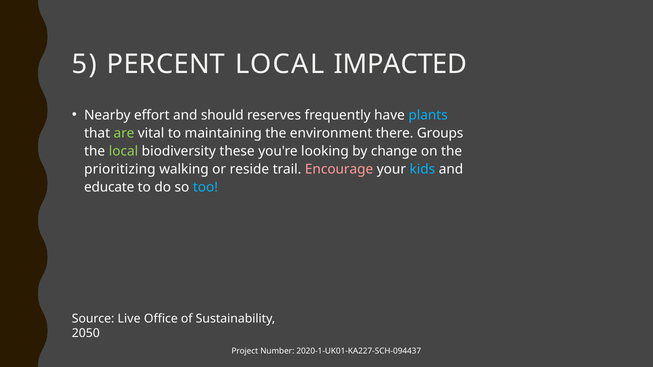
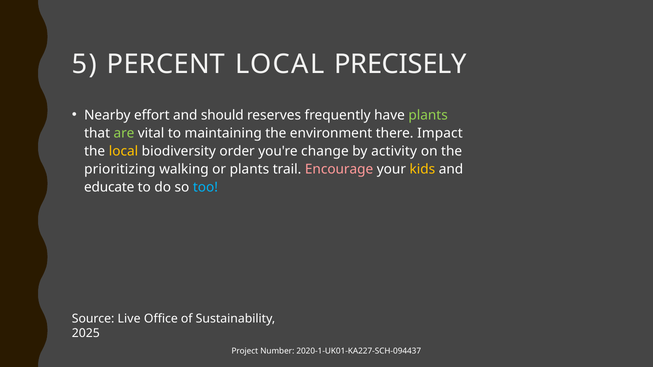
IMPACTED: IMPACTED -> PRECISELY
plants at (428, 115) colour: light blue -> light green
Groups: Groups -> Impact
local at (123, 151) colour: light green -> yellow
these: these -> order
looking: looking -> change
change: change -> activity
or reside: reside -> plants
kids colour: light blue -> yellow
2050: 2050 -> 2025
